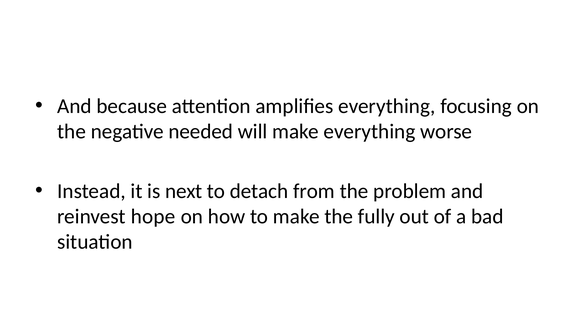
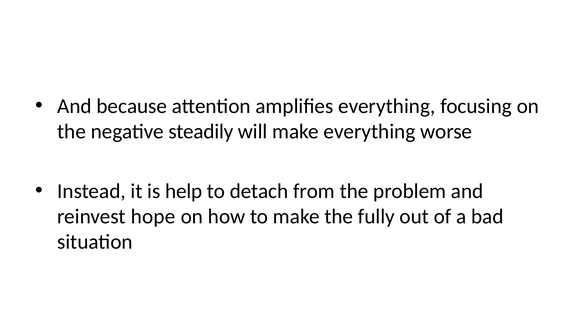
needed: needed -> steadily
next: next -> help
